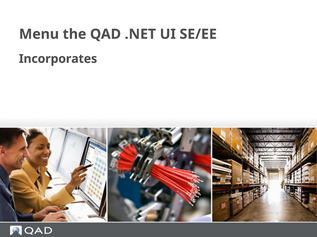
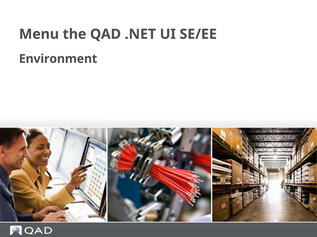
Incorporates: Incorporates -> Environment
